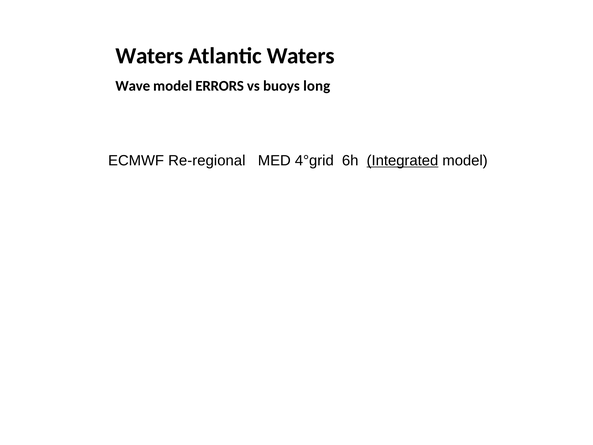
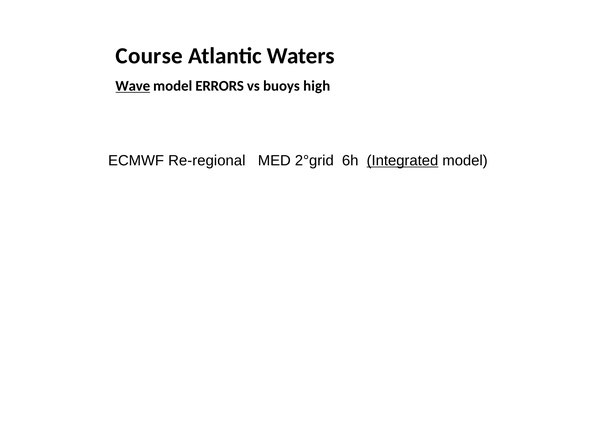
Waters at (149, 56): Waters -> Course
Wave underline: none -> present
long: long -> high
4°grid: 4°grid -> 2°grid
